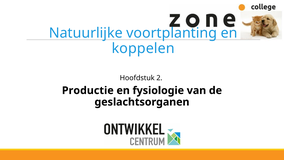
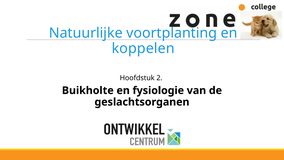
Productie: Productie -> Buikholte
